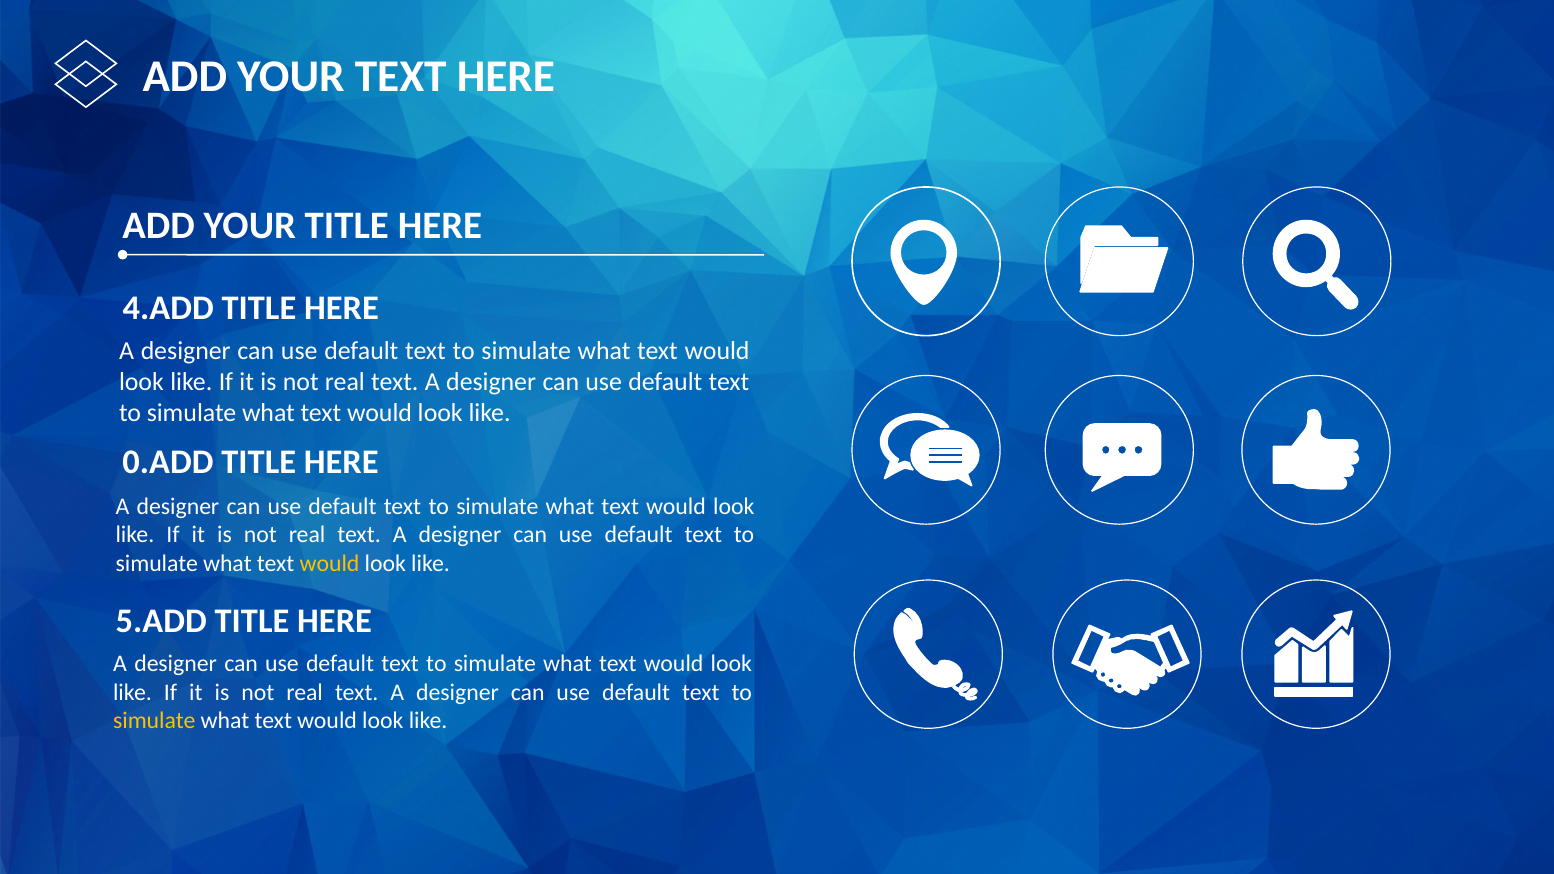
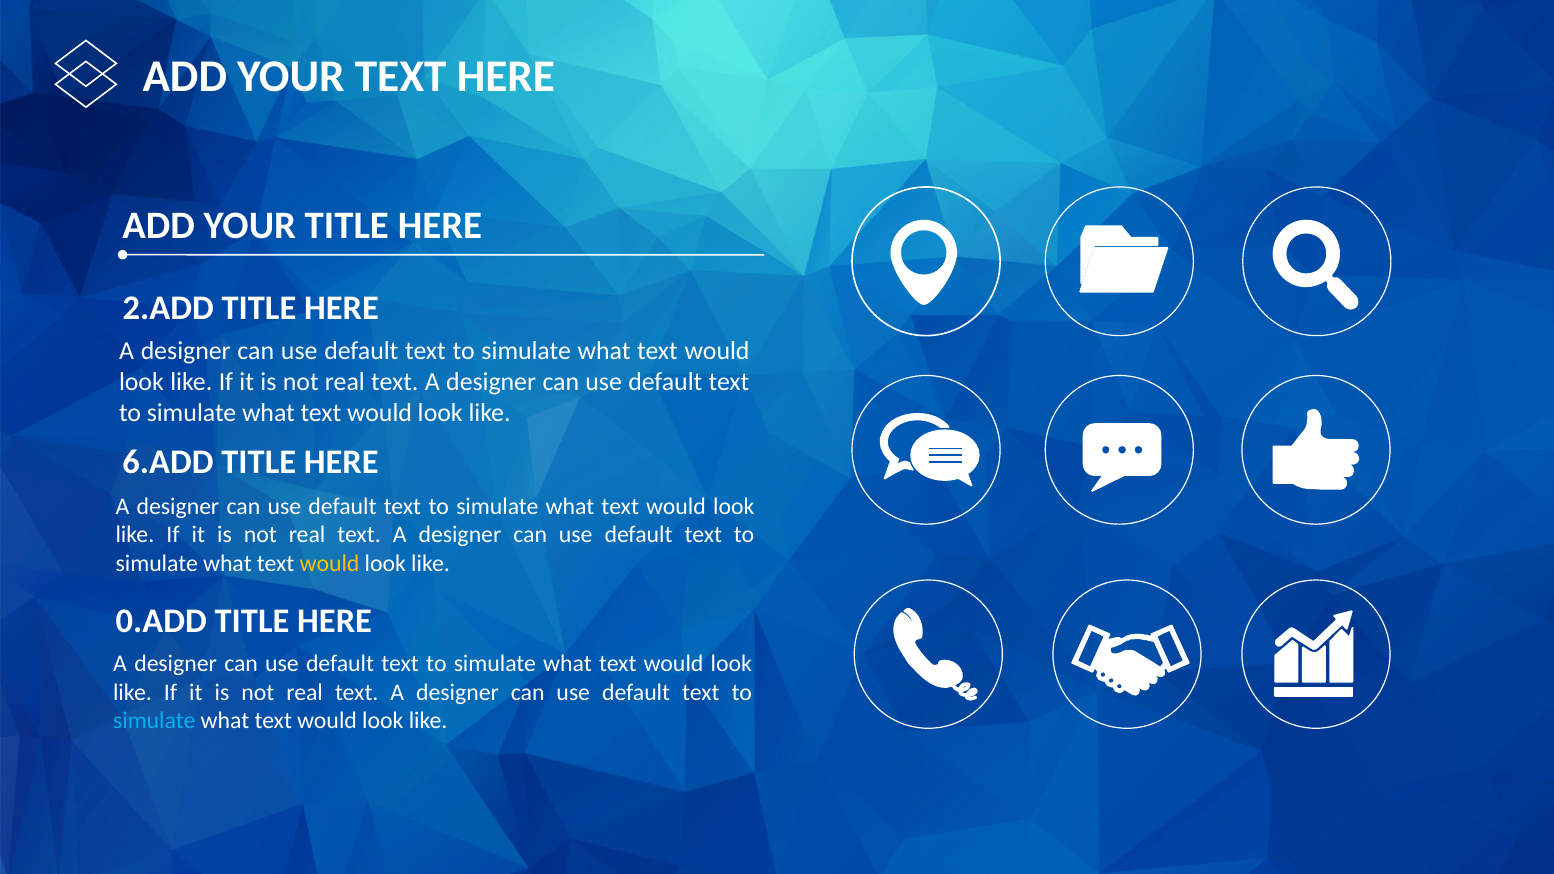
4.ADD: 4.ADD -> 2.ADD
0.ADD: 0.ADD -> 6.ADD
5.ADD: 5.ADD -> 0.ADD
simulate at (154, 721) colour: yellow -> light blue
